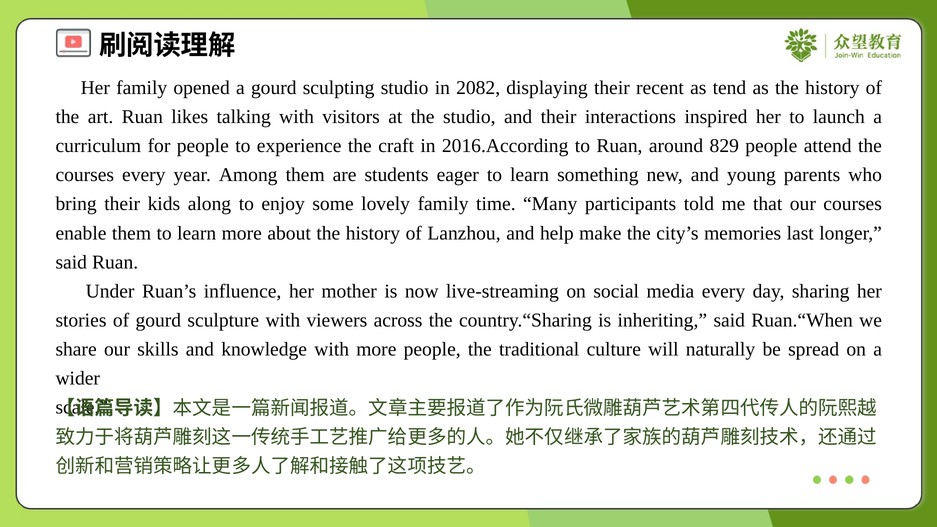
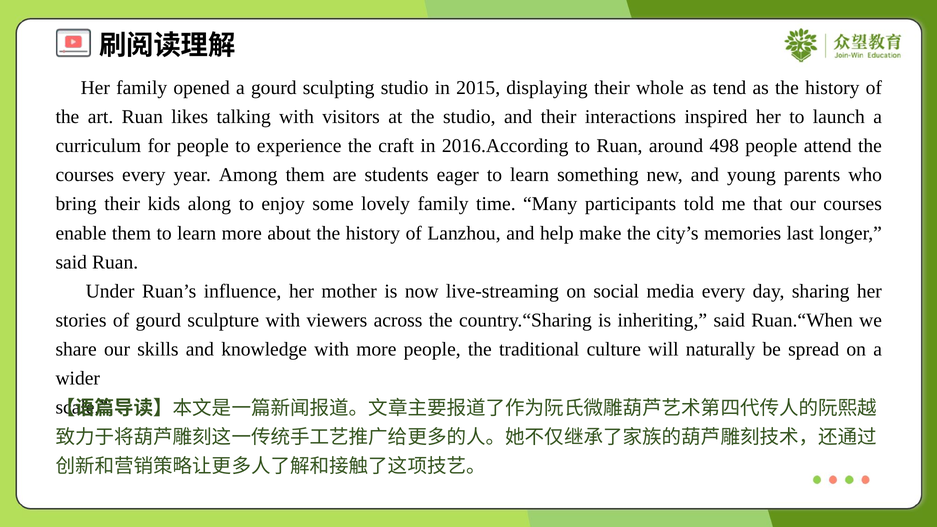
2082: 2082 -> 2015
recent: recent -> whole
829: 829 -> 498
